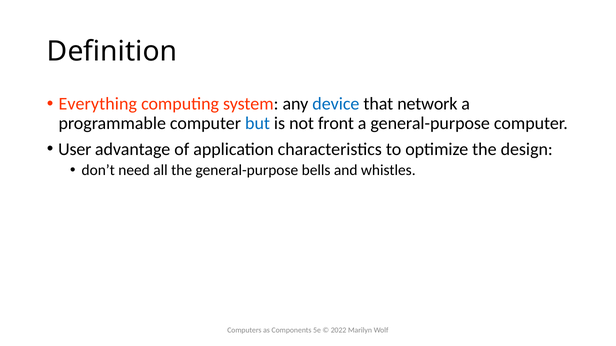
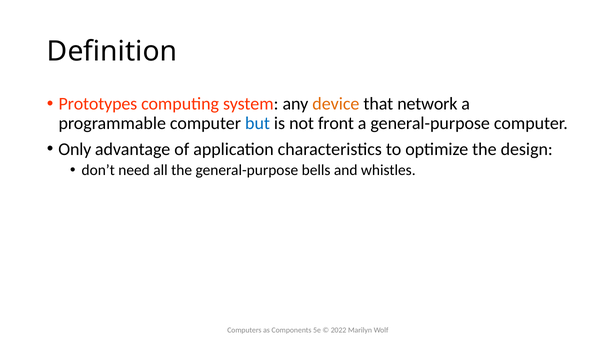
Everything: Everything -> Prototypes
device colour: blue -> orange
User: User -> Only
